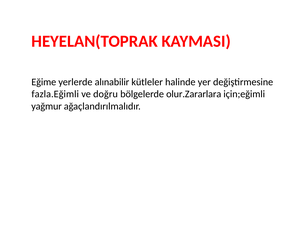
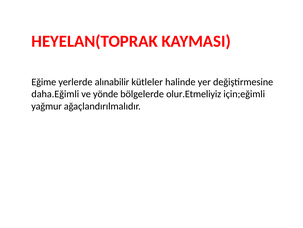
fazla.Eğimli: fazla.Eğimli -> daha.Eğimli
doğru: doğru -> yönde
olur.Zararlara: olur.Zararlara -> olur.Etmeliyiz
